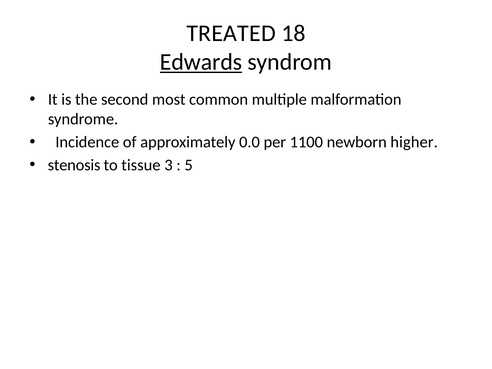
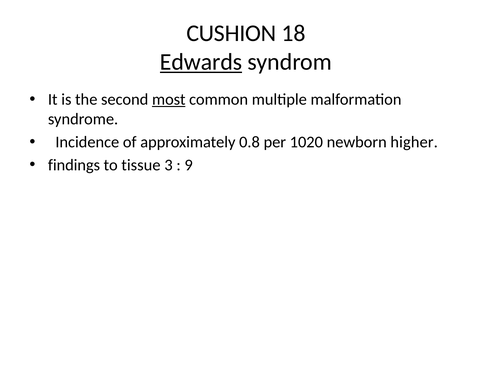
TREATED: TREATED -> CUSHION
most underline: none -> present
0.0: 0.0 -> 0.8
1100: 1100 -> 1020
stenosis: stenosis -> findings
5: 5 -> 9
